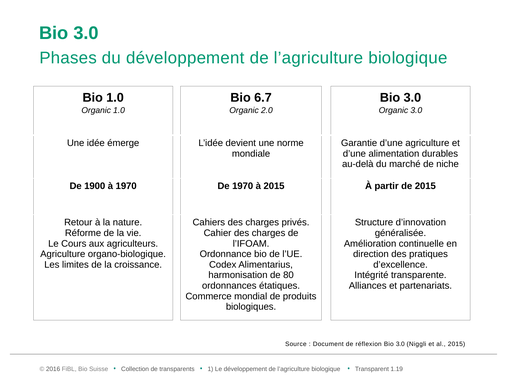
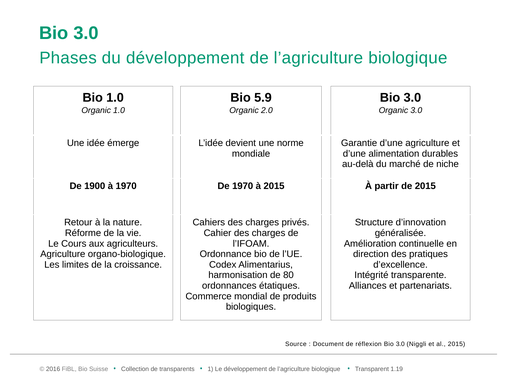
6.7: 6.7 -> 5.9
